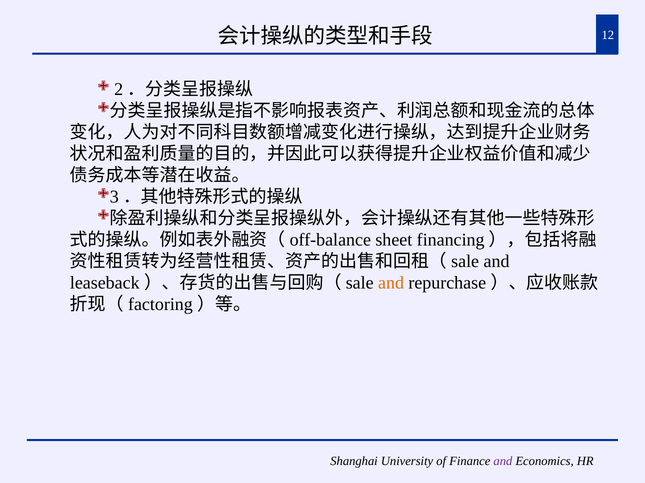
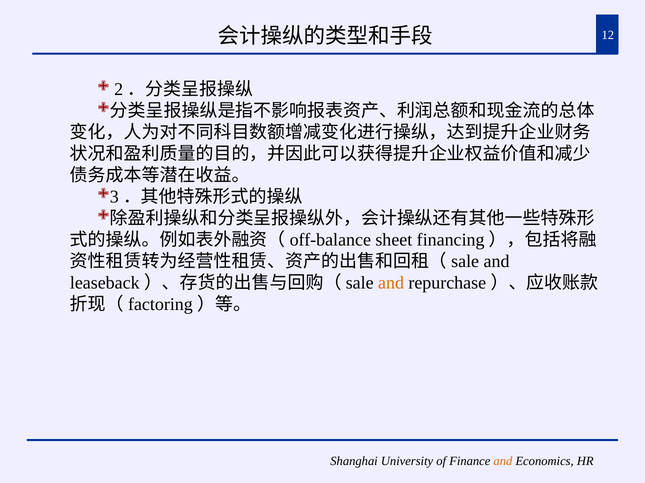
and at (503, 462) colour: purple -> orange
